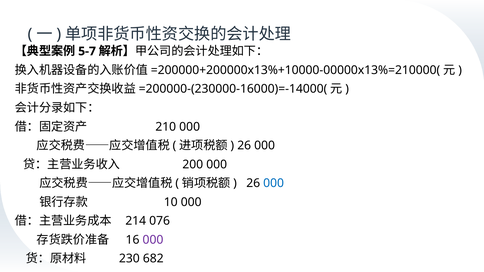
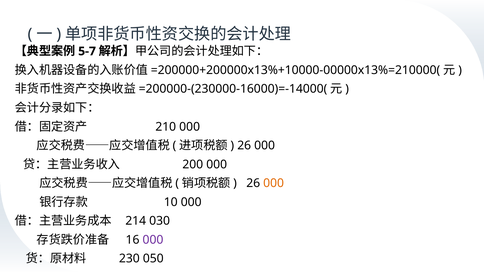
000 at (274, 183) colour: blue -> orange
076: 076 -> 030
682: 682 -> 050
